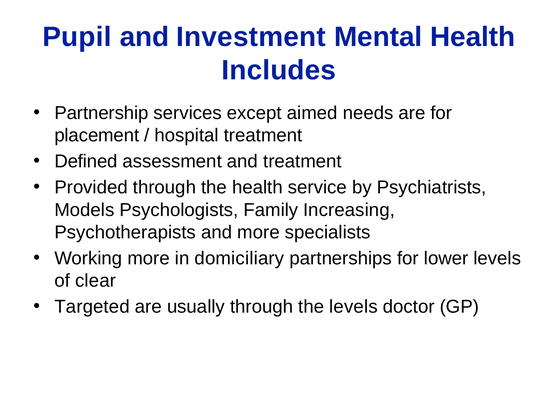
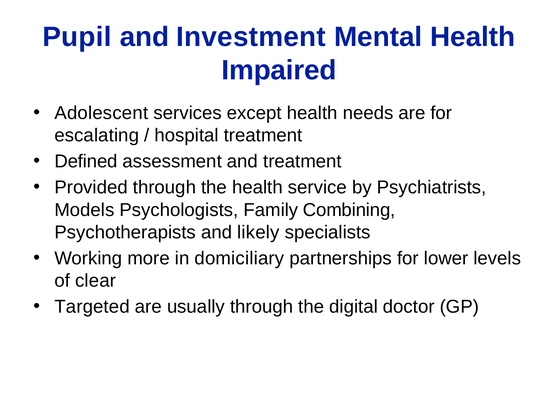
Includes: Includes -> Impaired
Partnership: Partnership -> Adolescent
except aimed: aimed -> health
placement: placement -> escalating
Increasing: Increasing -> Combining
and more: more -> likely
the levels: levels -> digital
